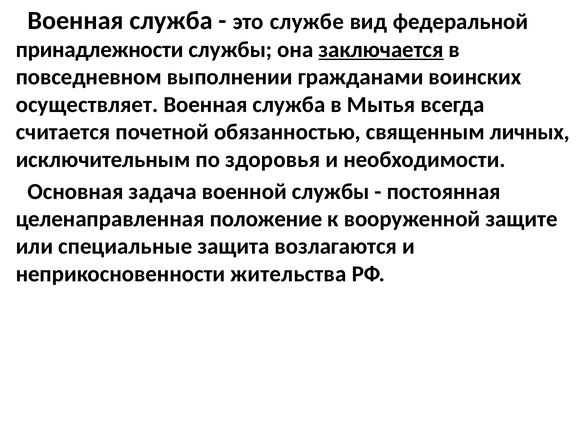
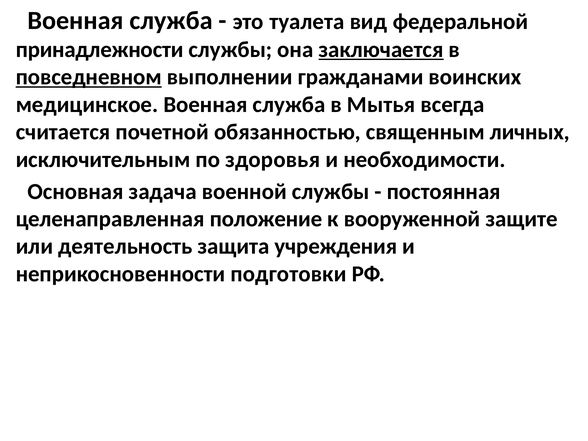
службе: службе -> туалета
повседневном underline: none -> present
осуществляет: осуществляет -> медицинское
специальные: специальные -> деятельность
возлагаются: возлагаются -> учреждения
жительства: жительства -> подготовки
